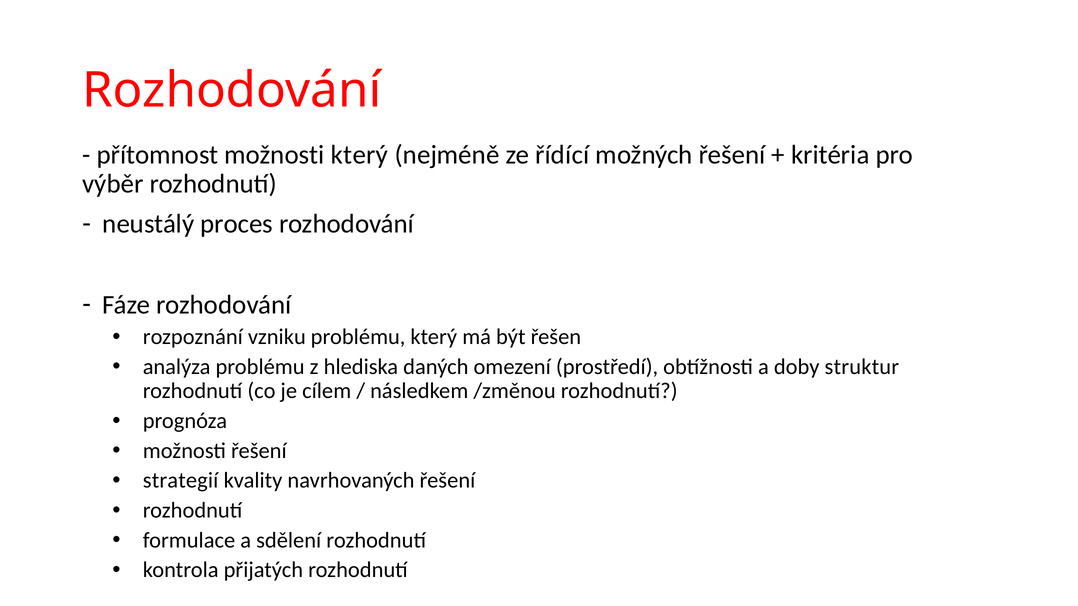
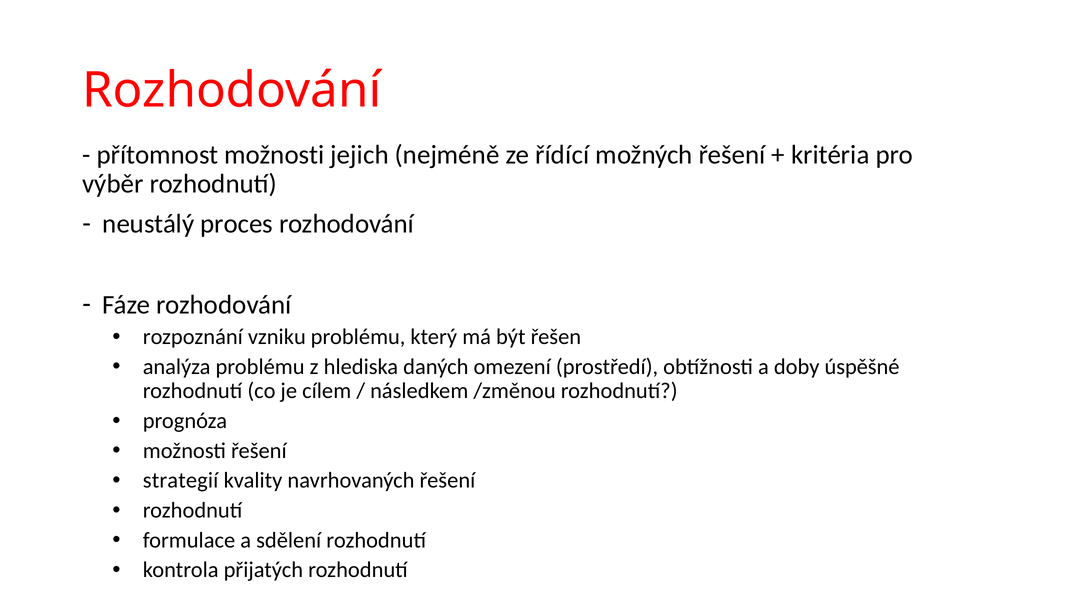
možnosti který: který -> jejich
struktur: struktur -> úspěšné
